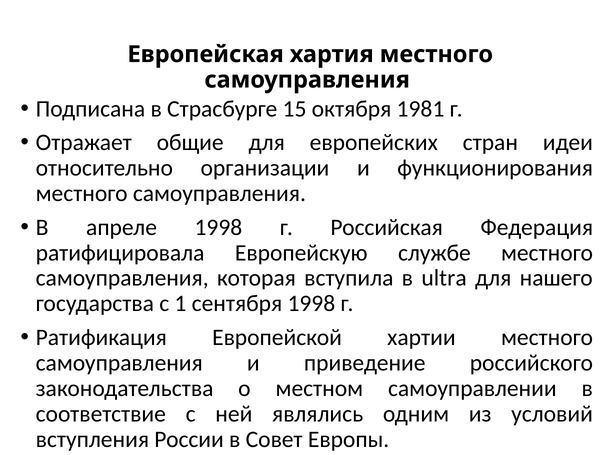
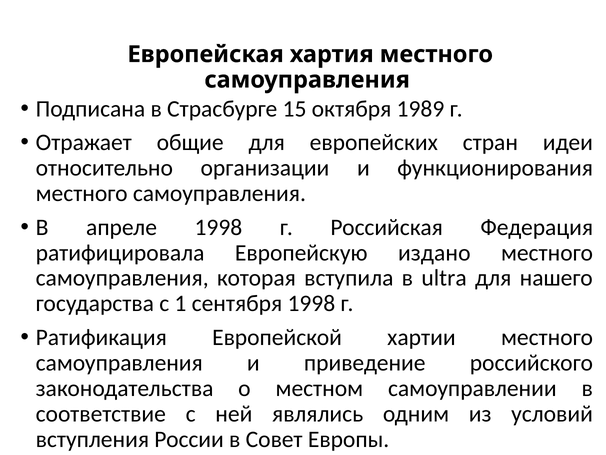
1981: 1981 -> 1989
службе: службе -> издано
